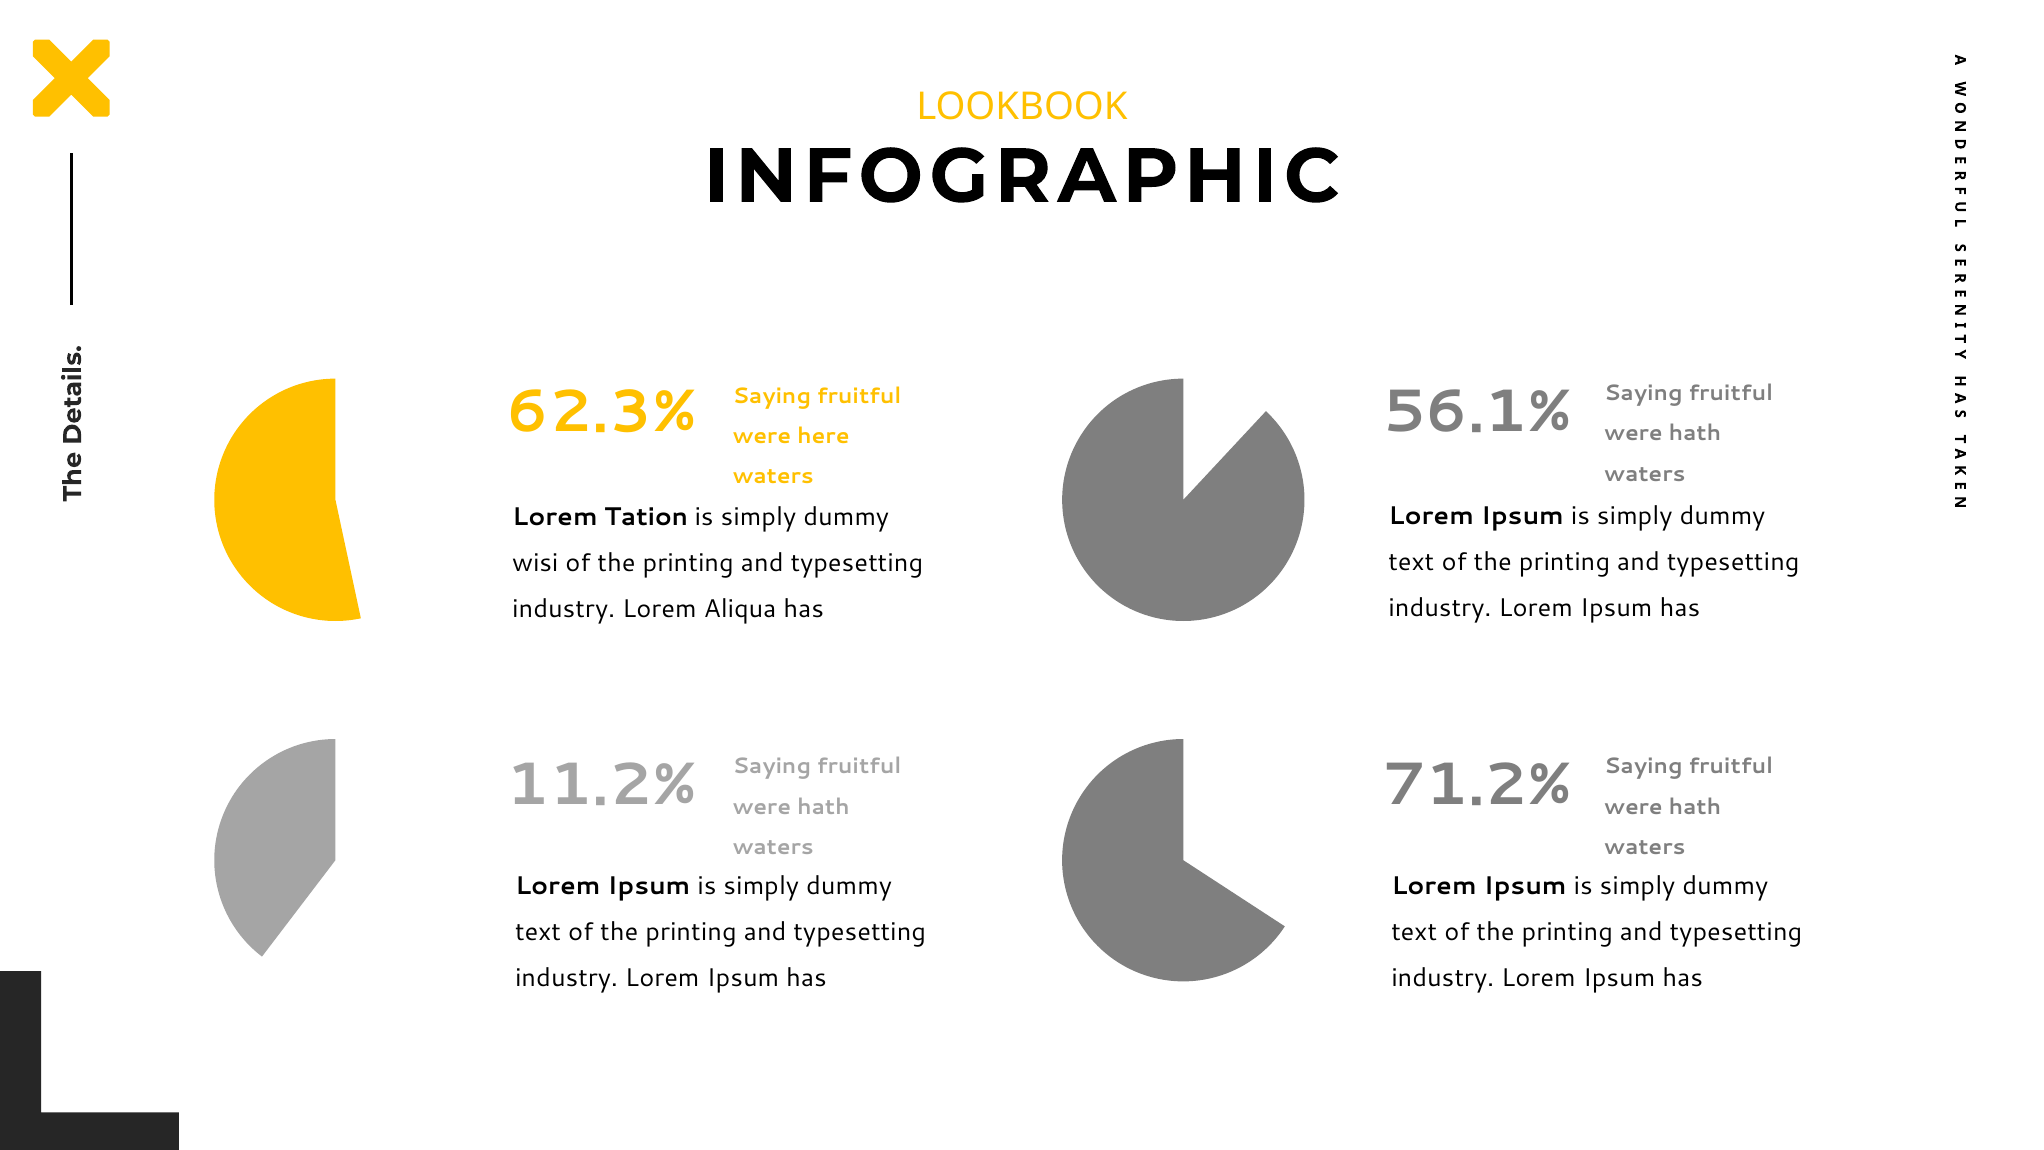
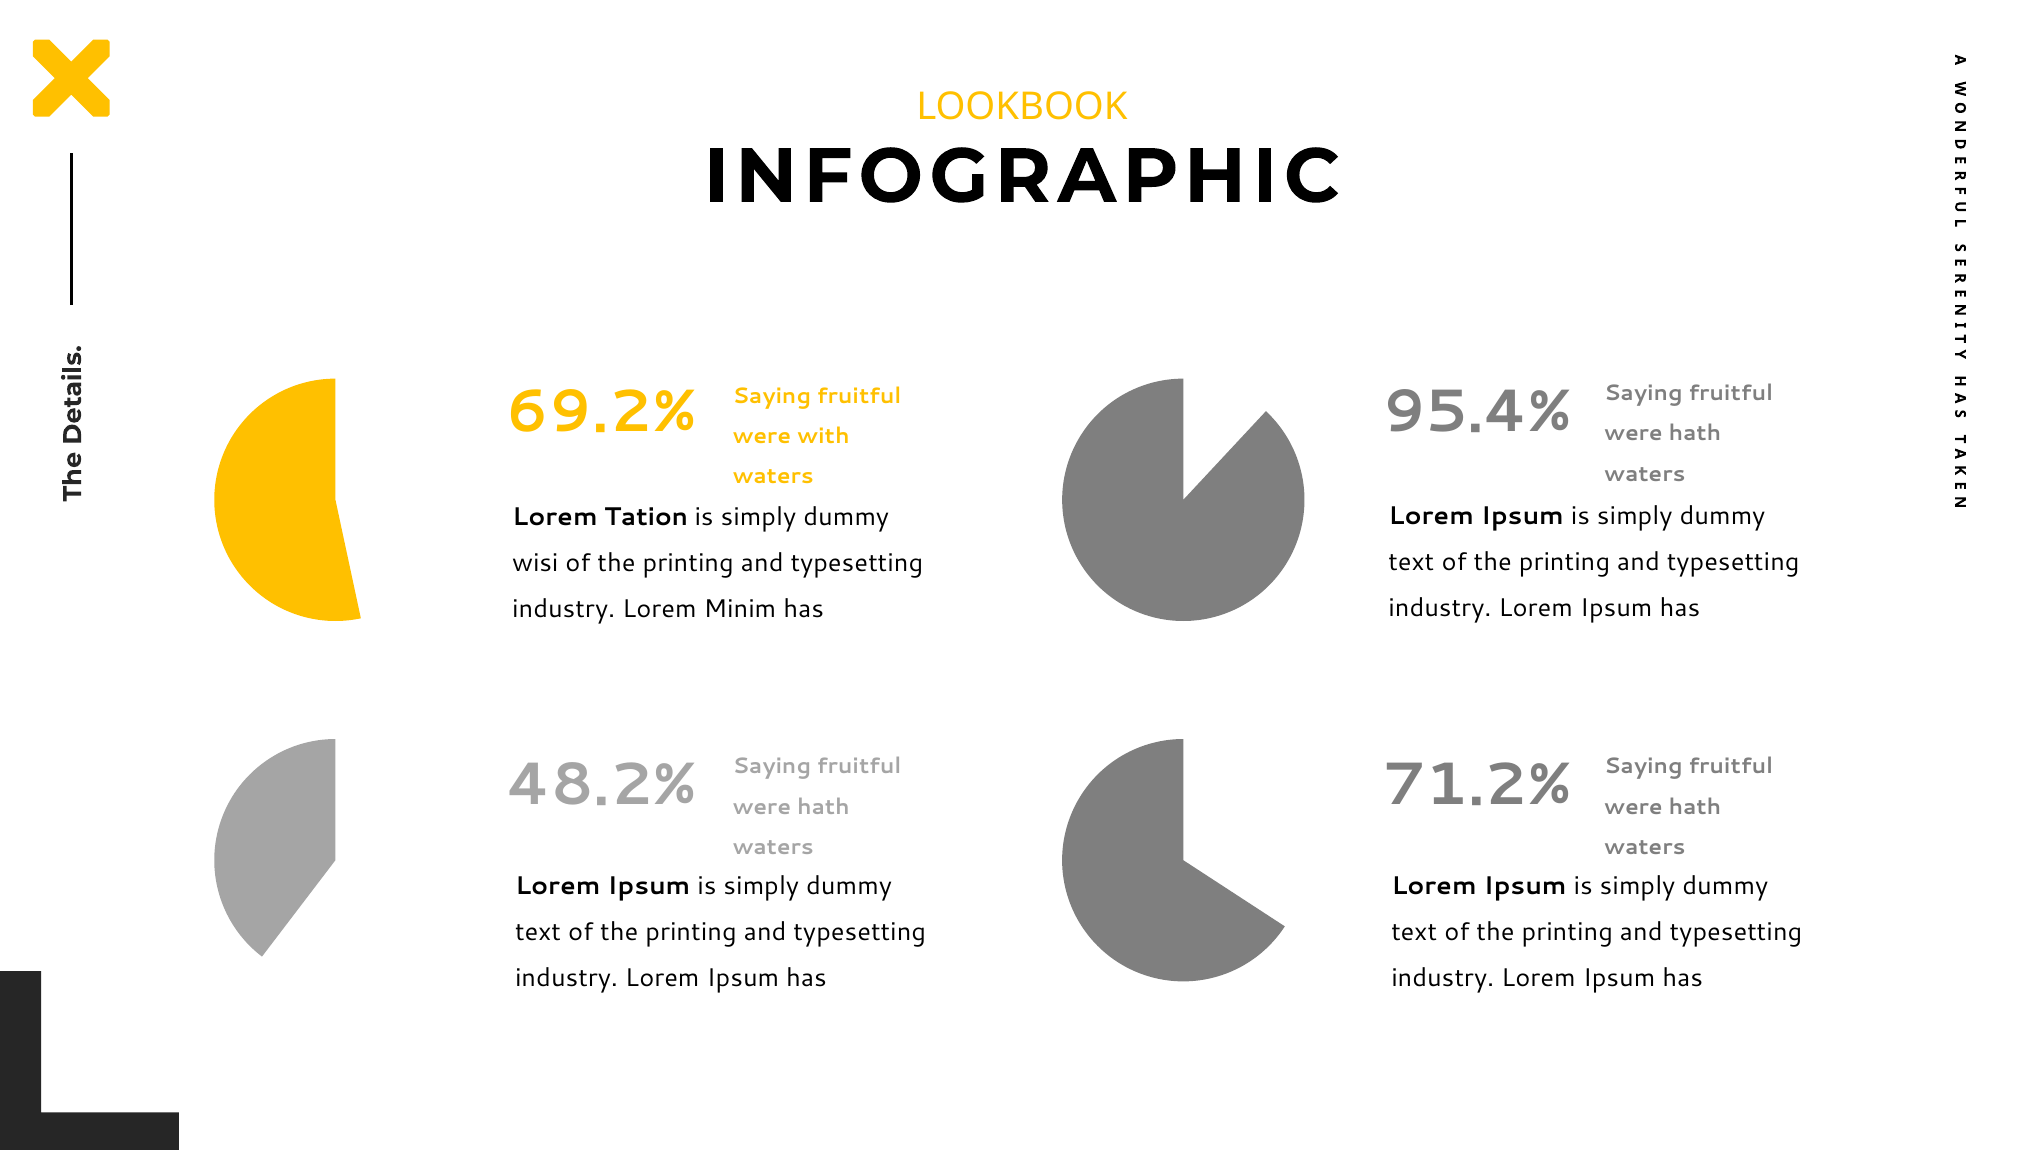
62.3%: 62.3% -> 69.2%
56.1%: 56.1% -> 95.4%
here: here -> with
Aliqua: Aliqua -> Minim
11.2%: 11.2% -> 48.2%
